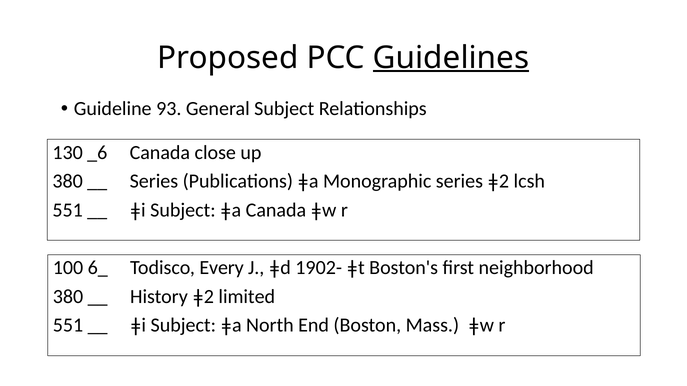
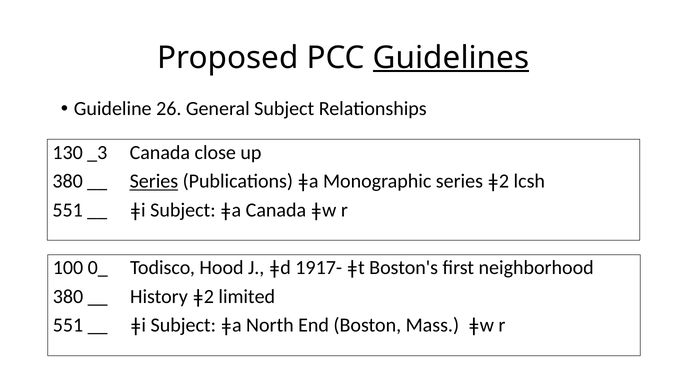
93: 93 -> 26
_6: _6 -> _3
Series at (154, 182) underline: none -> present
6_: 6_ -> 0_
Every: Every -> Hood
1902-: 1902- -> 1917-
